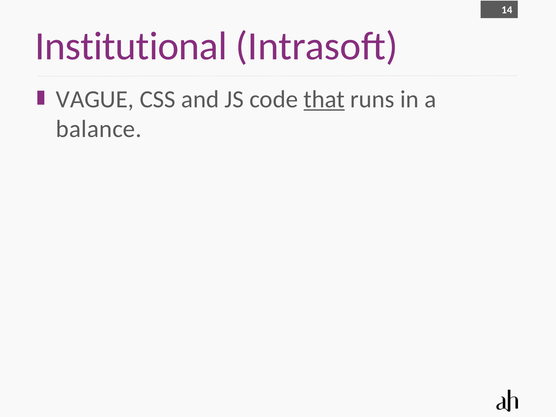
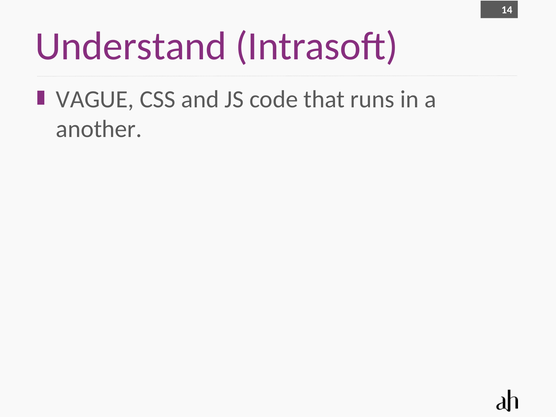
Institutional: Institutional -> Understand
that underline: present -> none
balance: balance -> another
